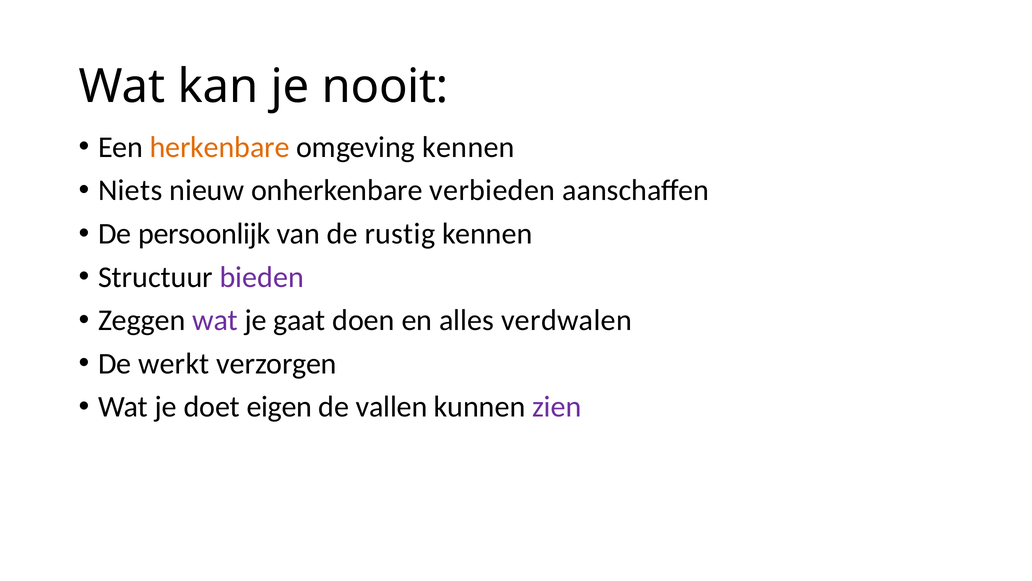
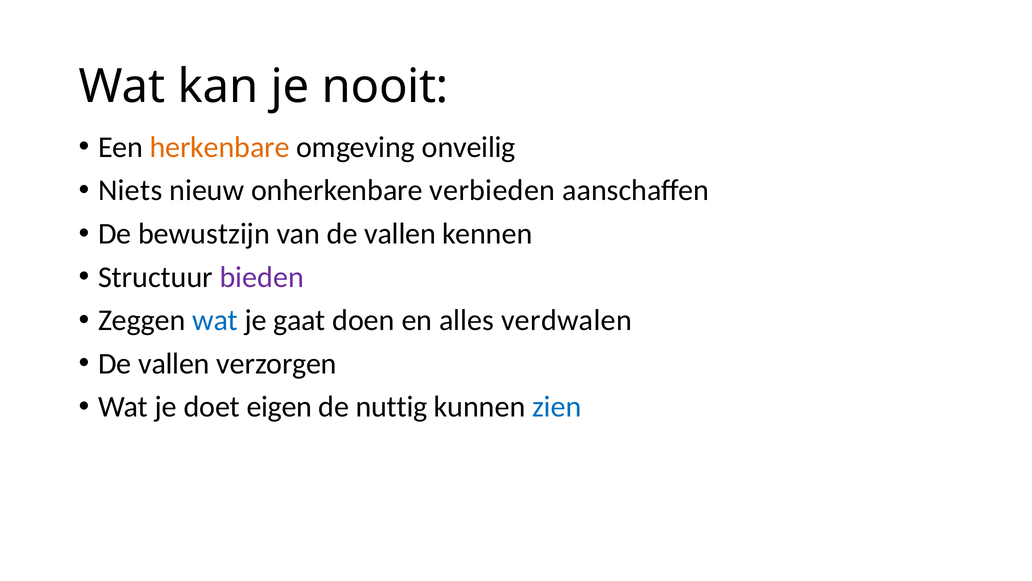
omgeving kennen: kennen -> onveilig
persoonlijk: persoonlijk -> bewustzijn
van de rustig: rustig -> vallen
wat at (215, 320) colour: purple -> blue
werkt at (174, 363): werkt -> vallen
vallen: vallen -> nuttig
zien colour: purple -> blue
